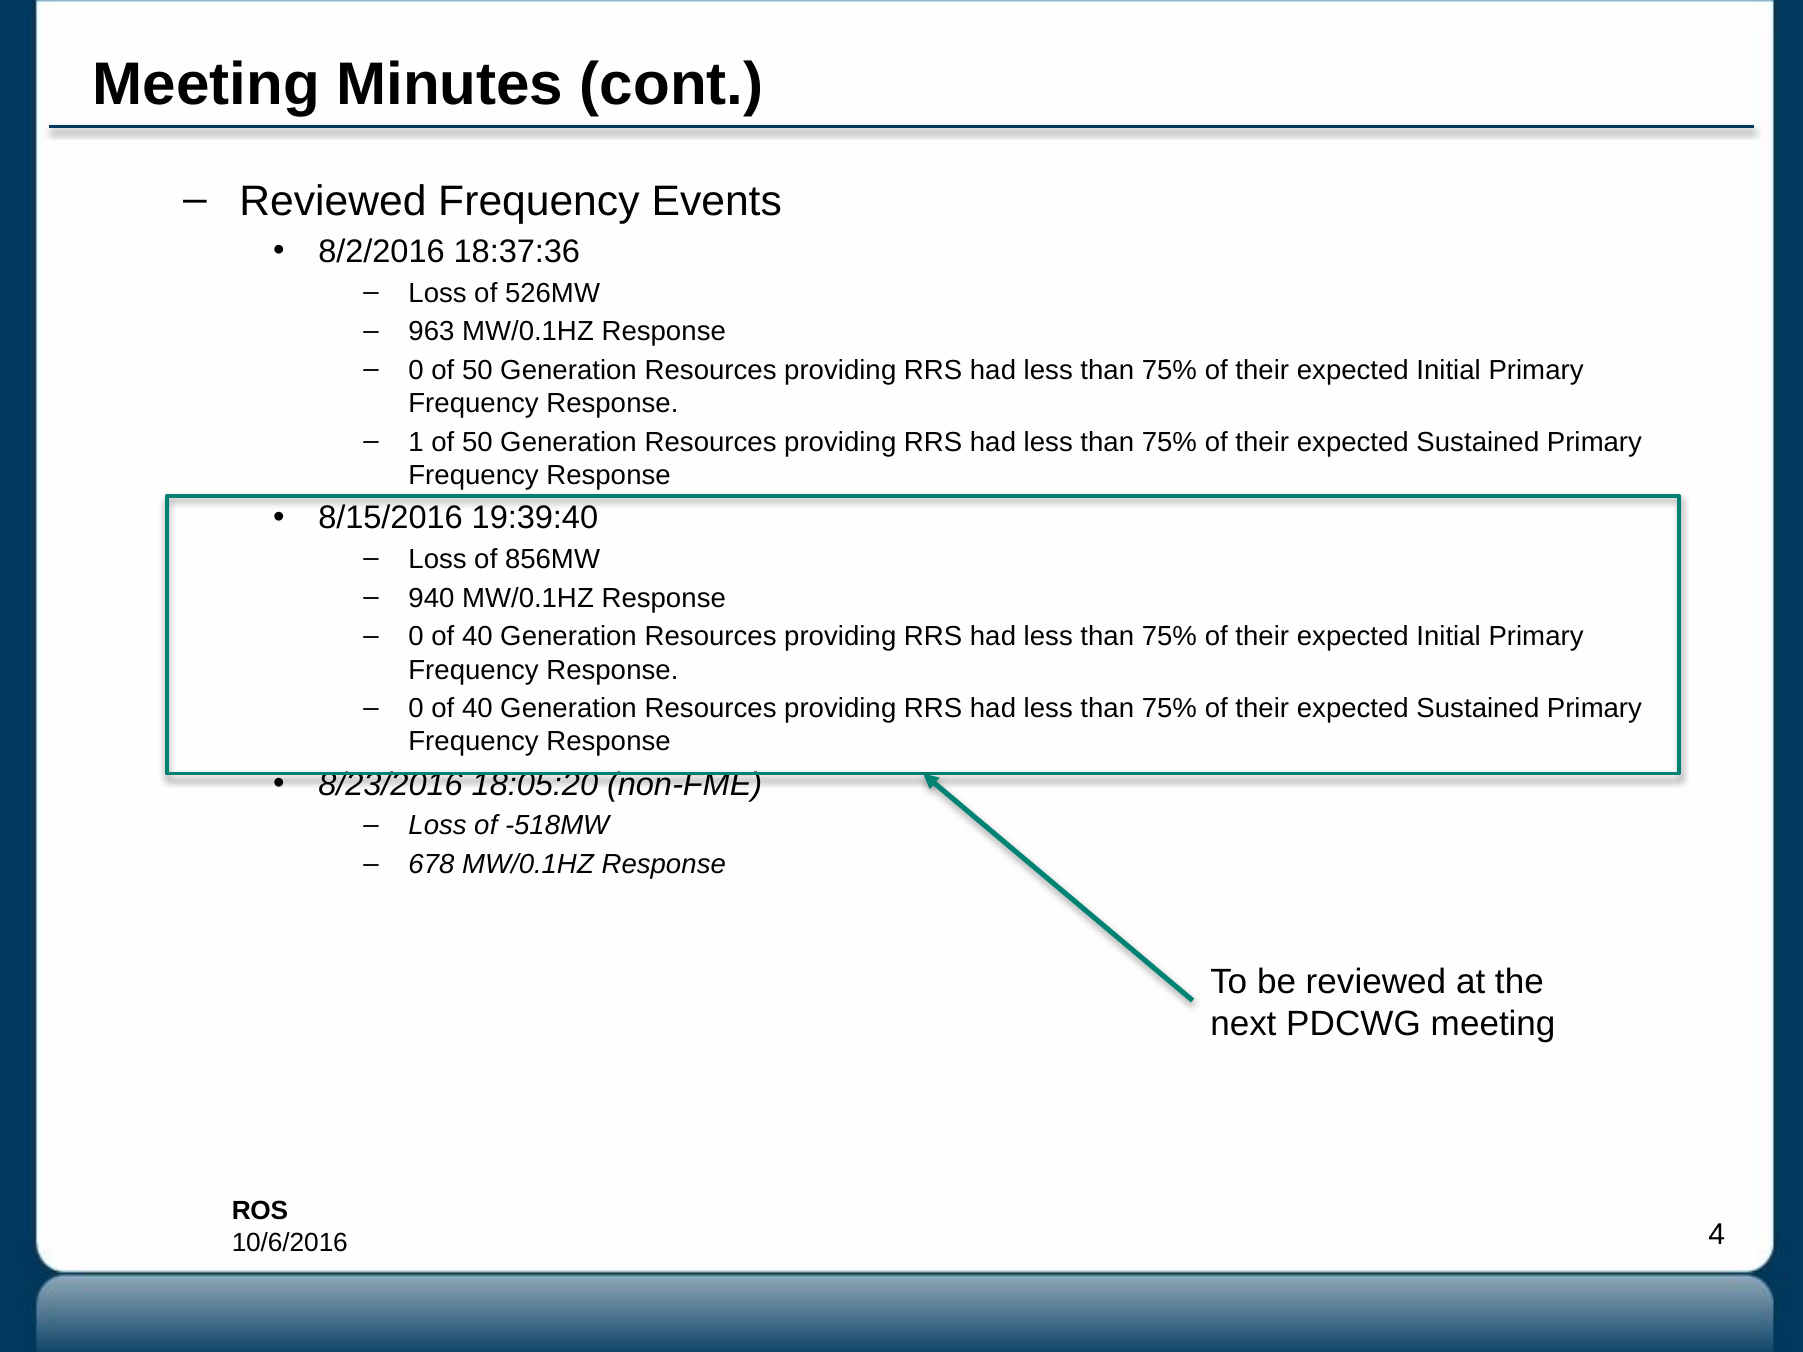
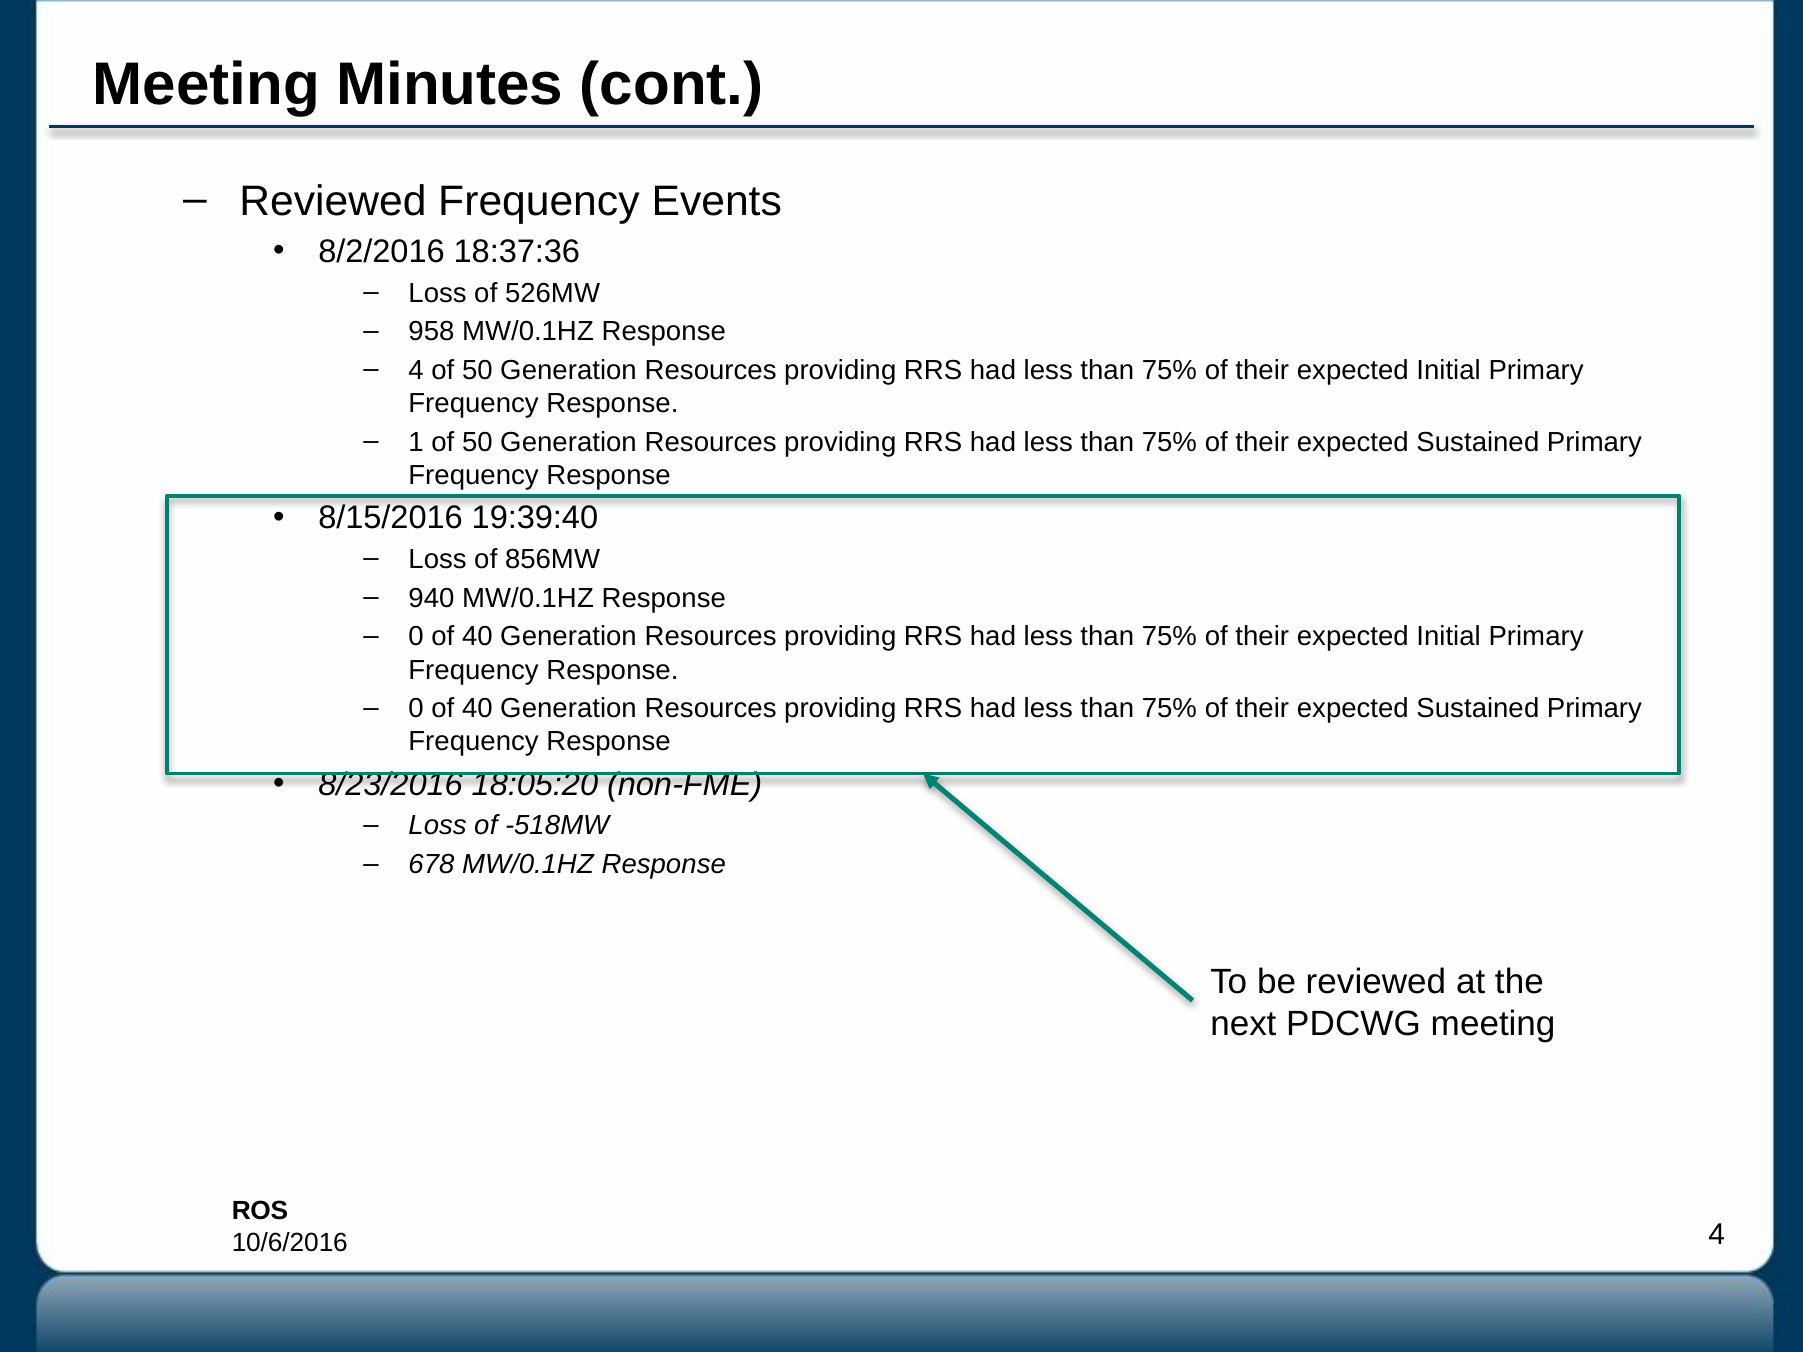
963: 963 -> 958
0 at (416, 370): 0 -> 4
